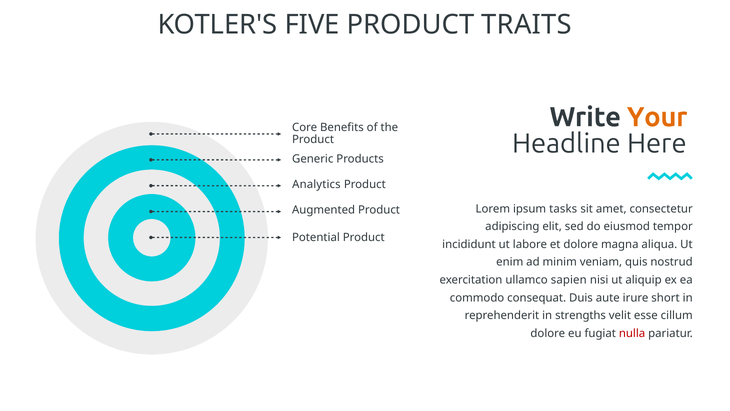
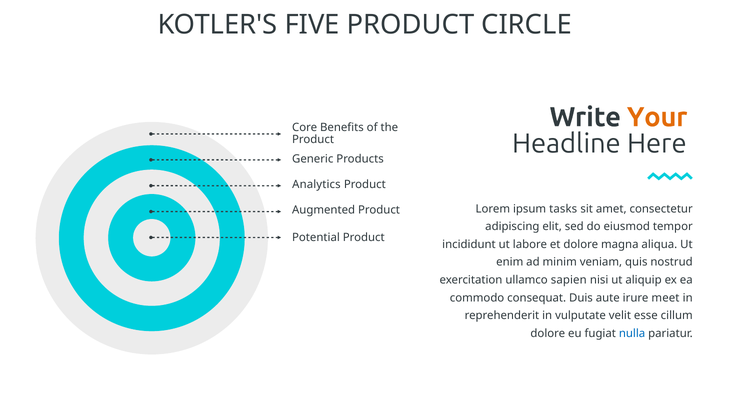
TRAITS: TRAITS -> CIRCLE
short: short -> meet
strengths: strengths -> vulputate
nulla colour: red -> blue
